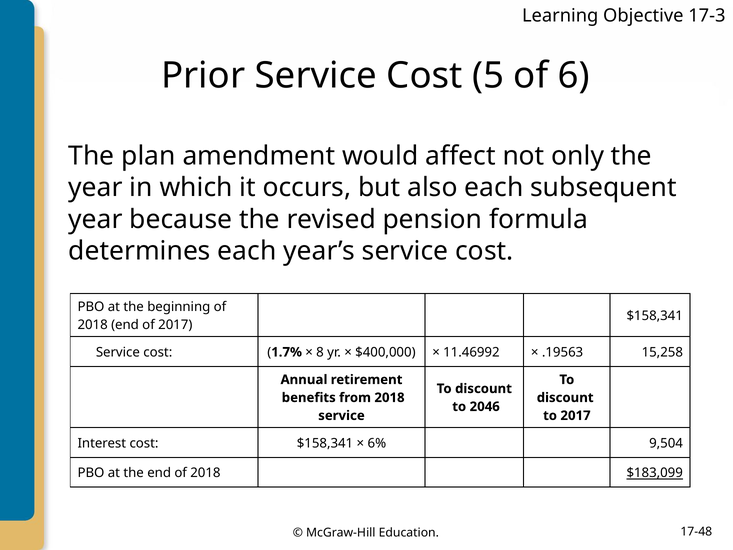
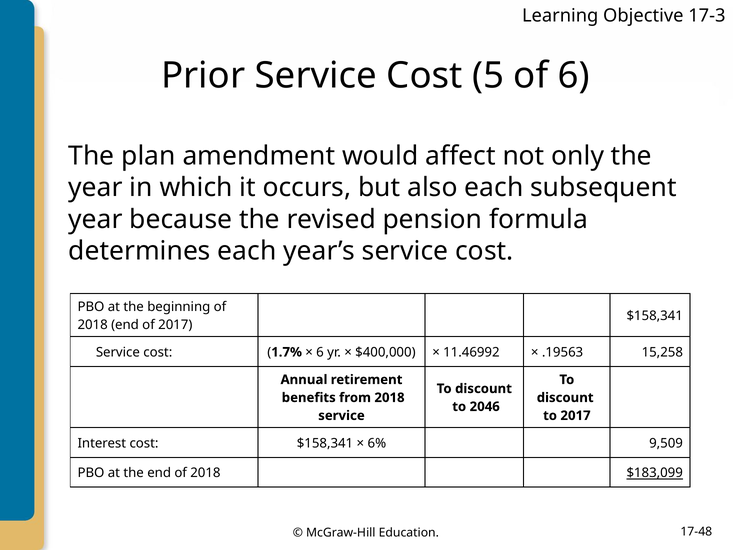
8 at (320, 352): 8 -> 6
9,504: 9,504 -> 9,509
